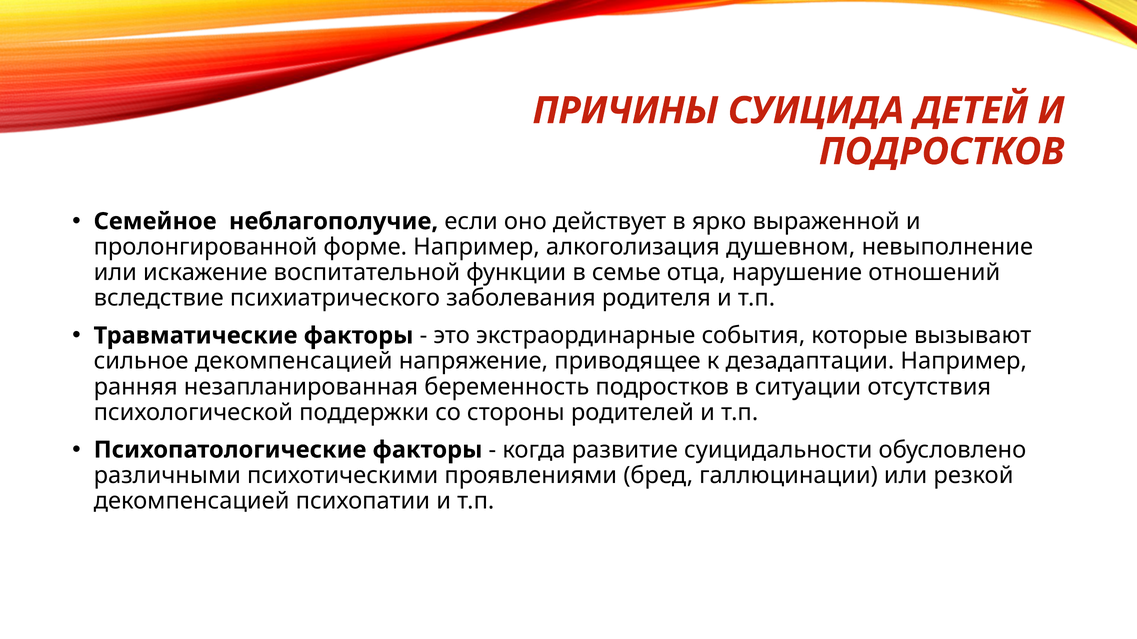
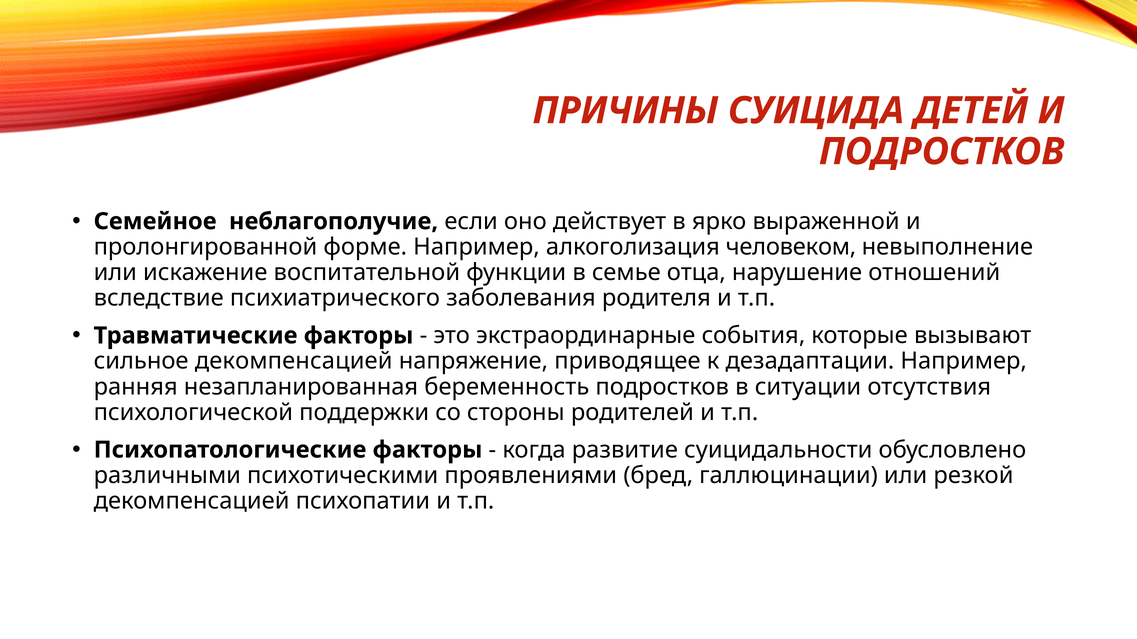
душевном: душевном -> человеком
